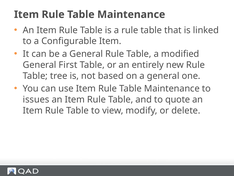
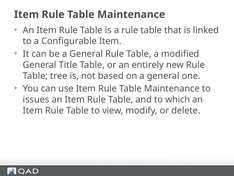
First: First -> Title
quote: quote -> which
